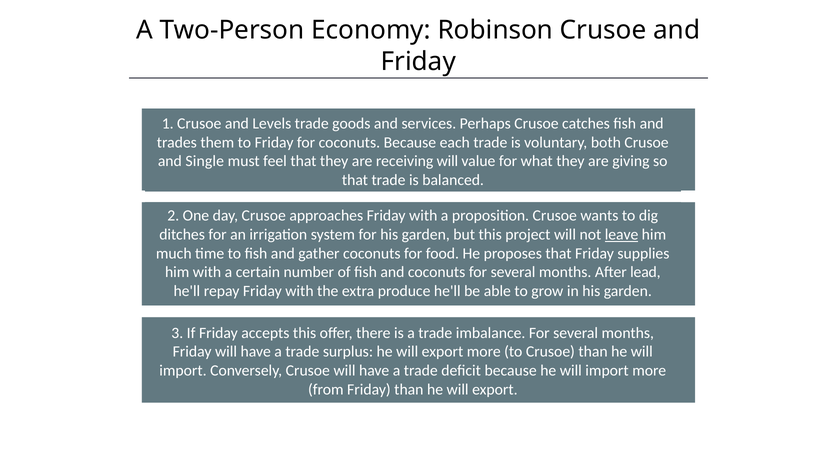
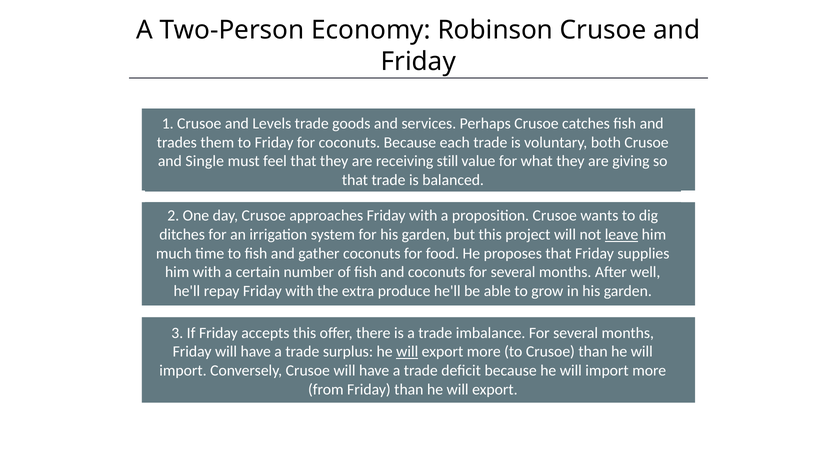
receiving will: will -> still
lead: lead -> well
will at (407, 352) underline: none -> present
